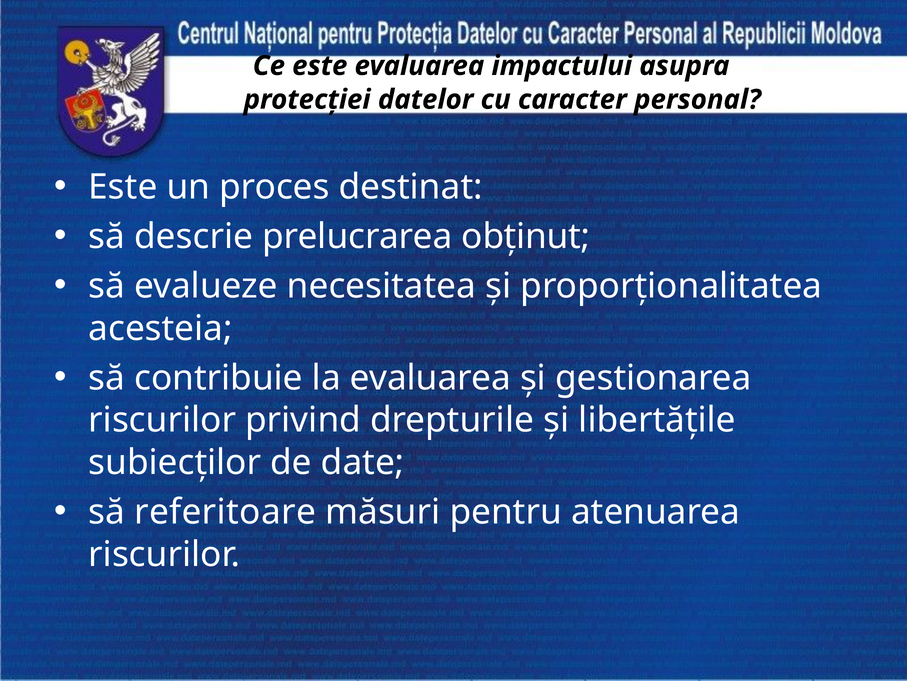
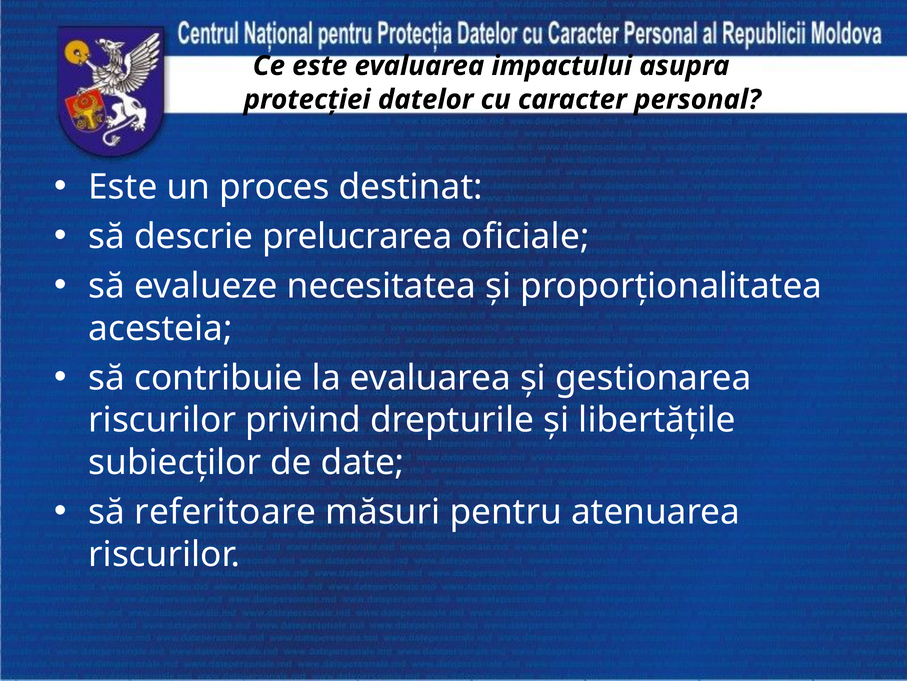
obținut: obținut -> oficiale
